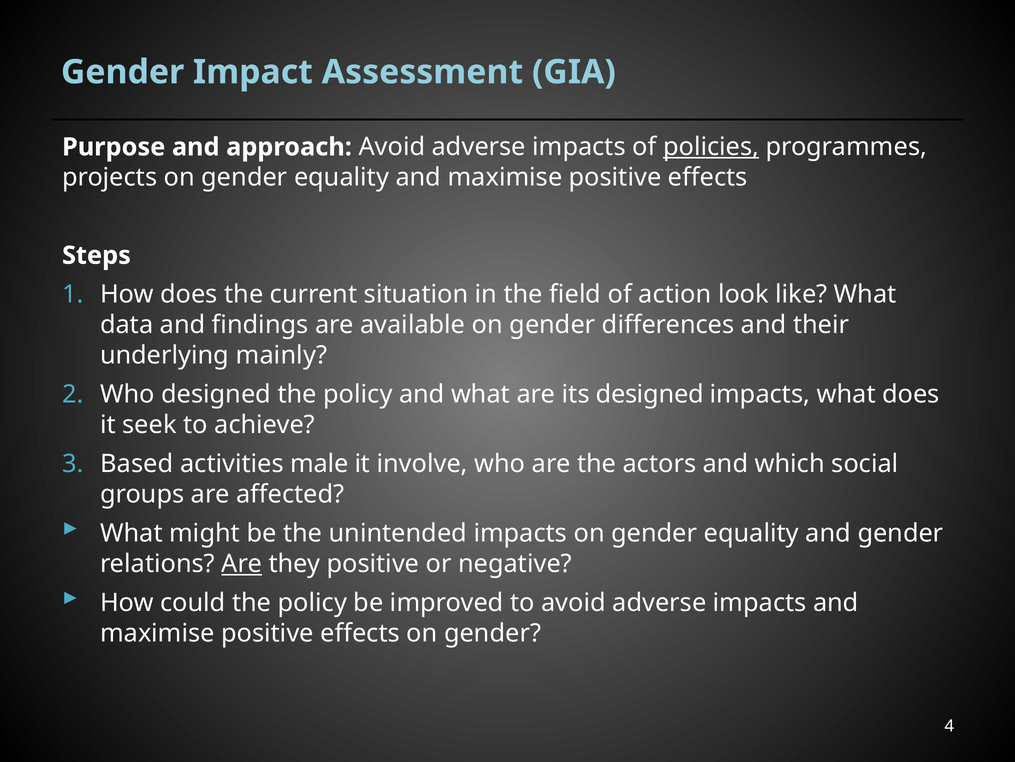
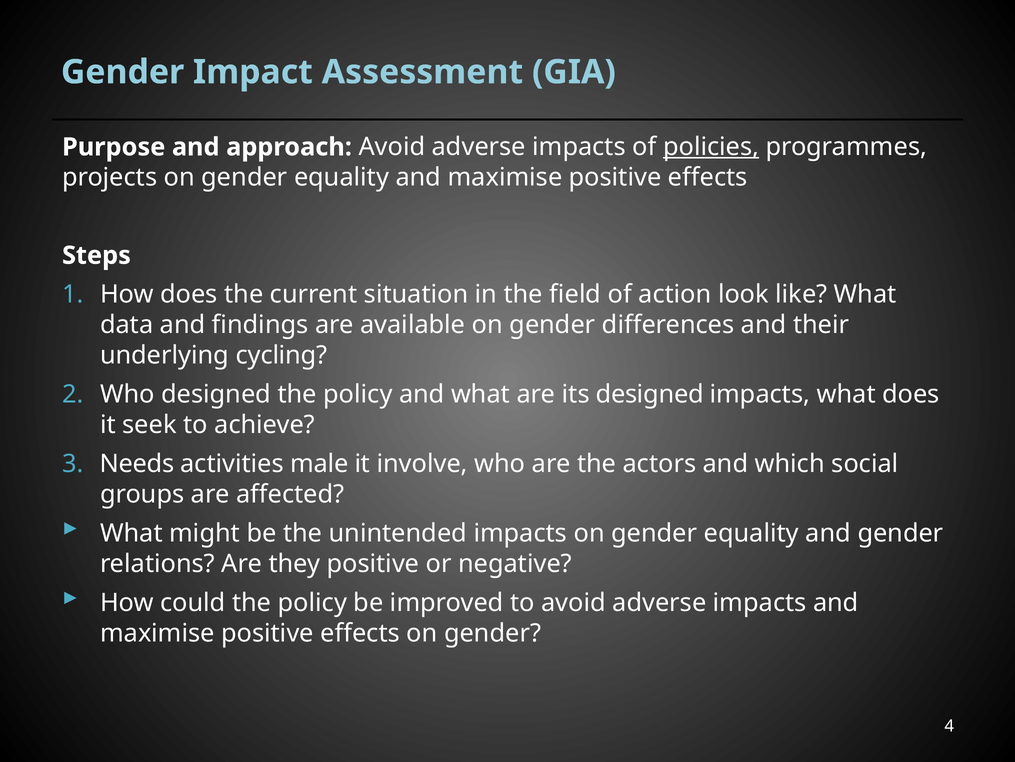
mainly: mainly -> cycling
Based: Based -> Needs
Are at (242, 563) underline: present -> none
